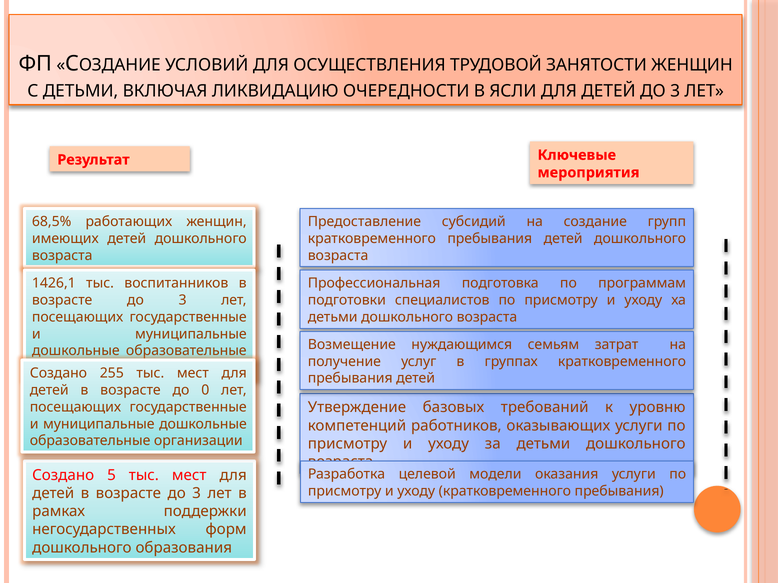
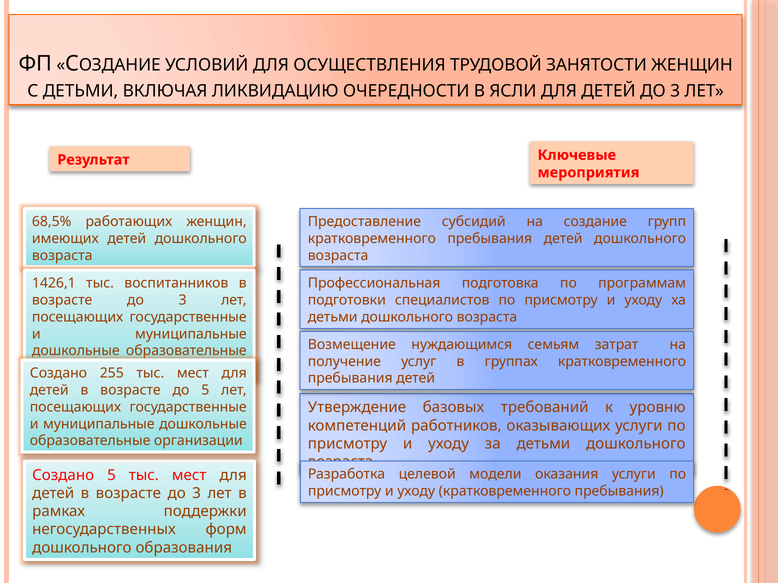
до 0: 0 -> 5
